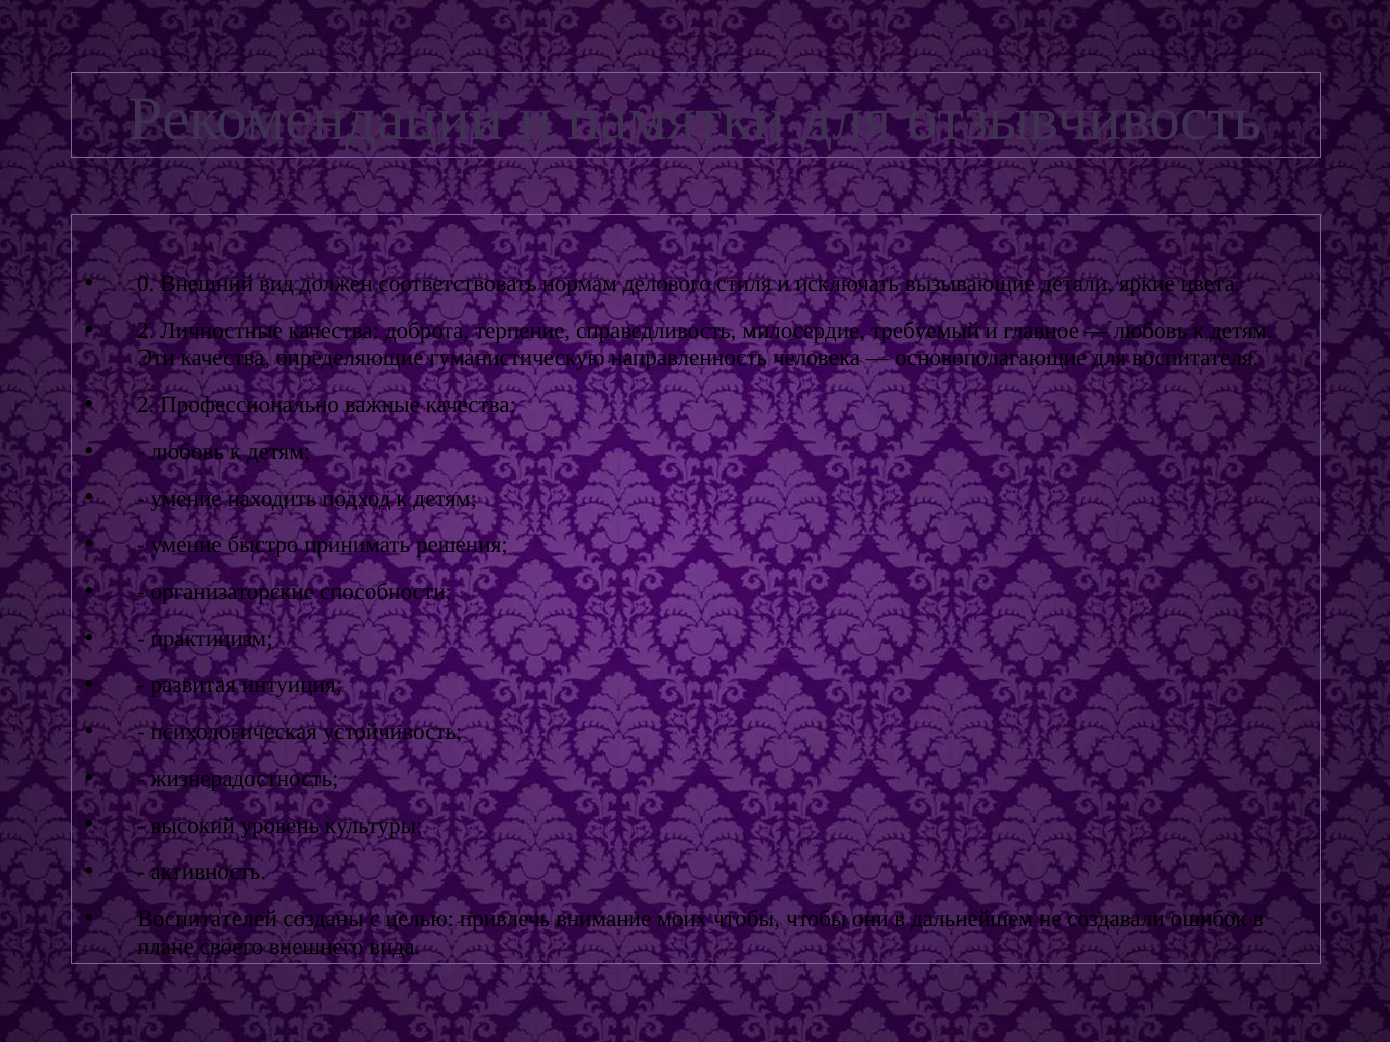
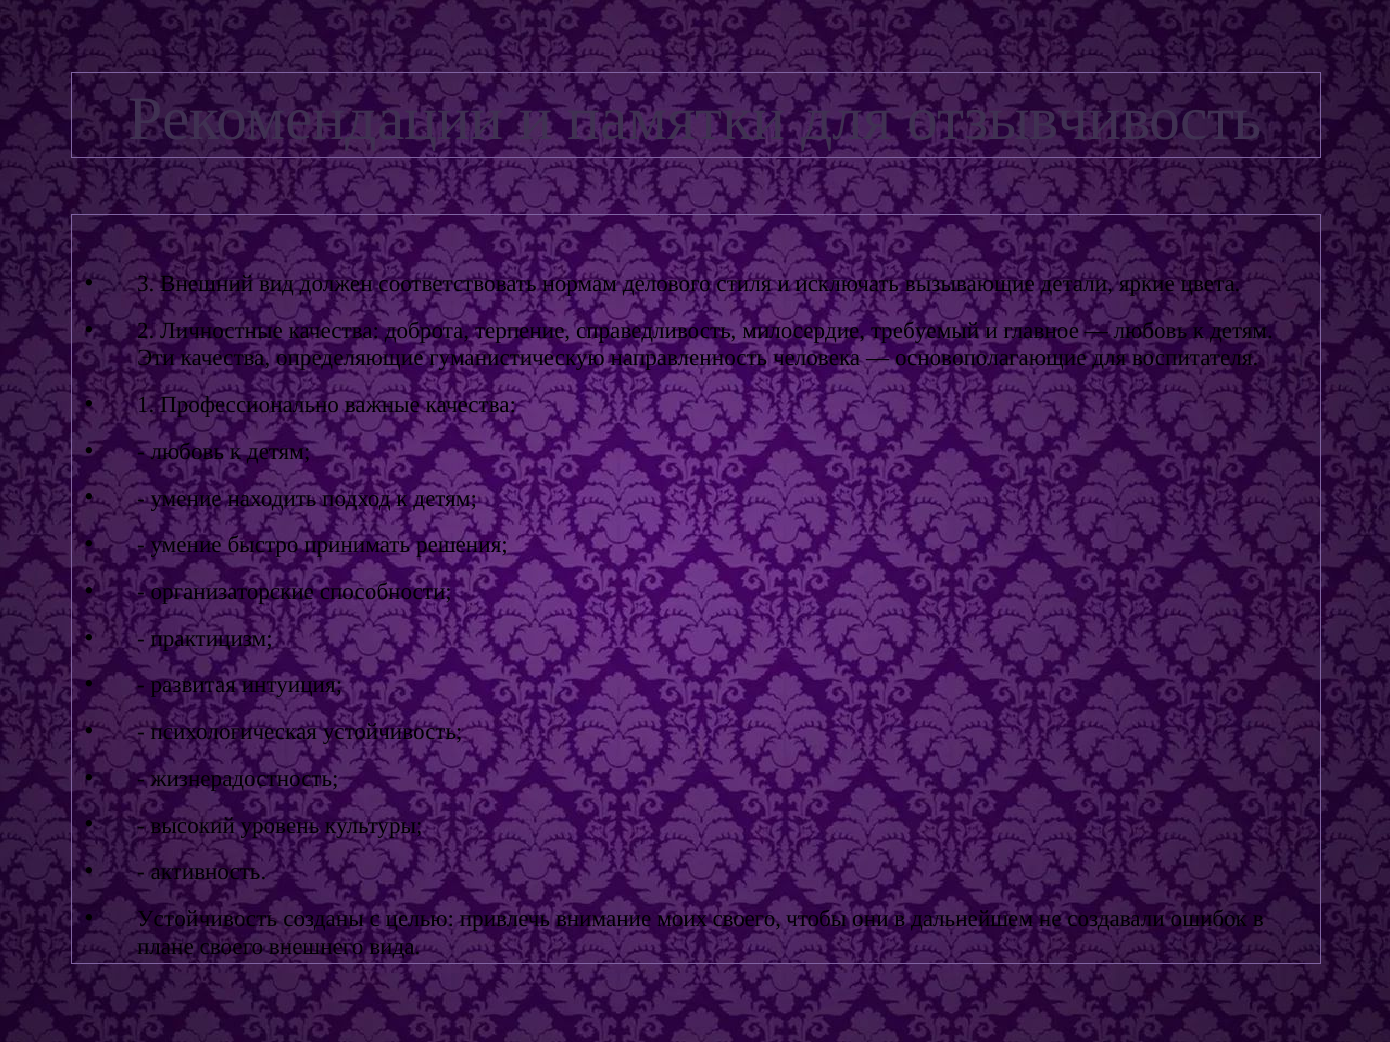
0: 0 -> 3
2 at (146, 405): 2 -> 1
Воспитателей at (207, 919): Воспитателей -> Устойчивость
моих чтобы: чтобы -> своего
